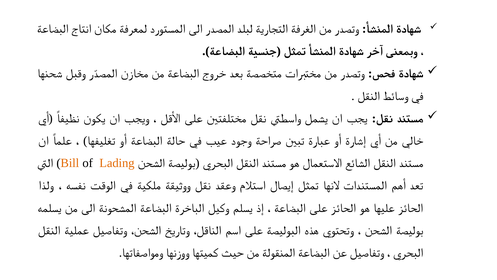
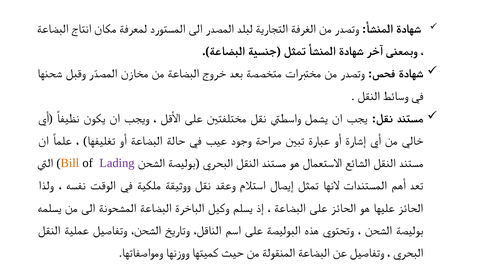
Lading colour: orange -> purple
